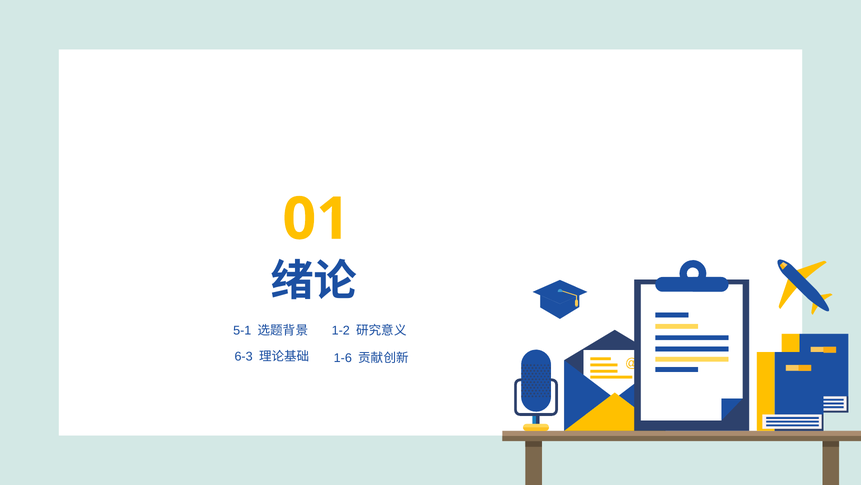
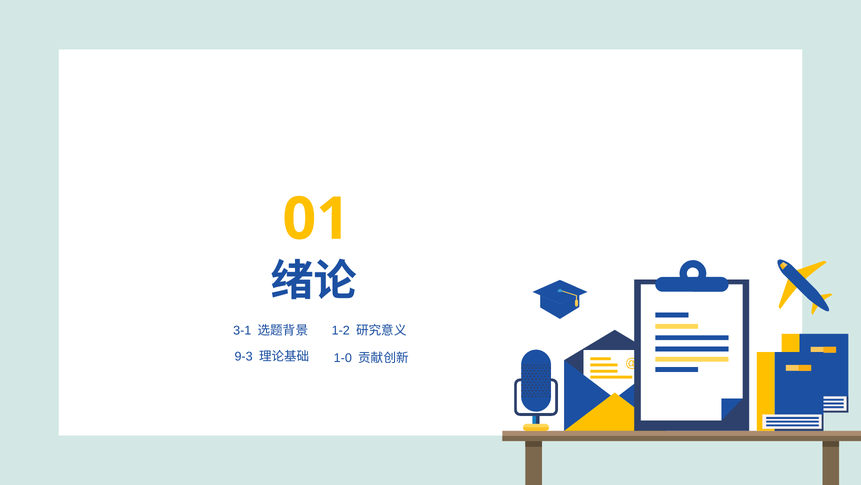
5-1: 5-1 -> 3-1
6-3: 6-3 -> 9-3
1-6: 1-6 -> 1-0
